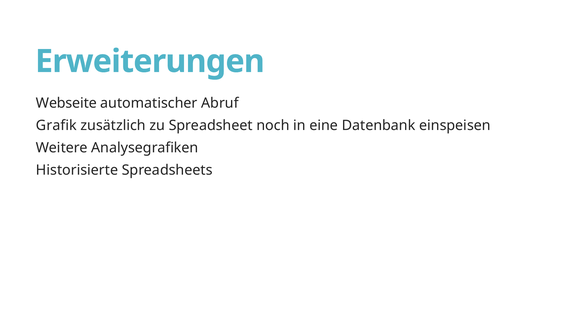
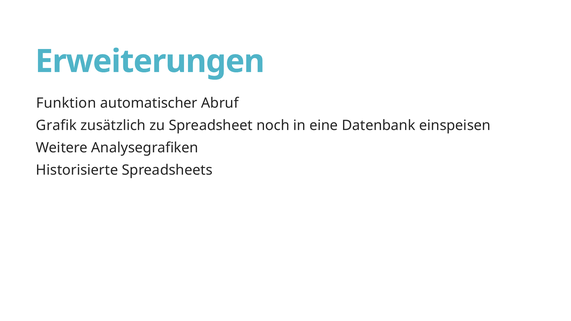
Webseite: Webseite -> Funktion
